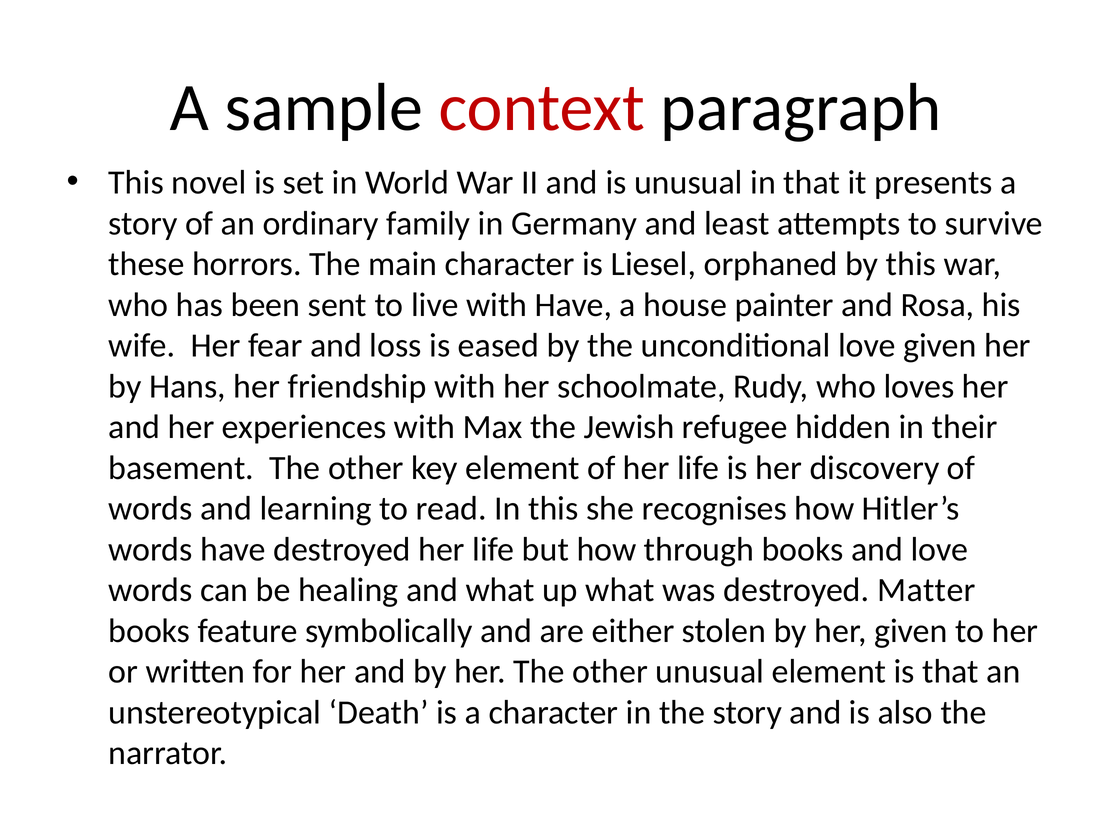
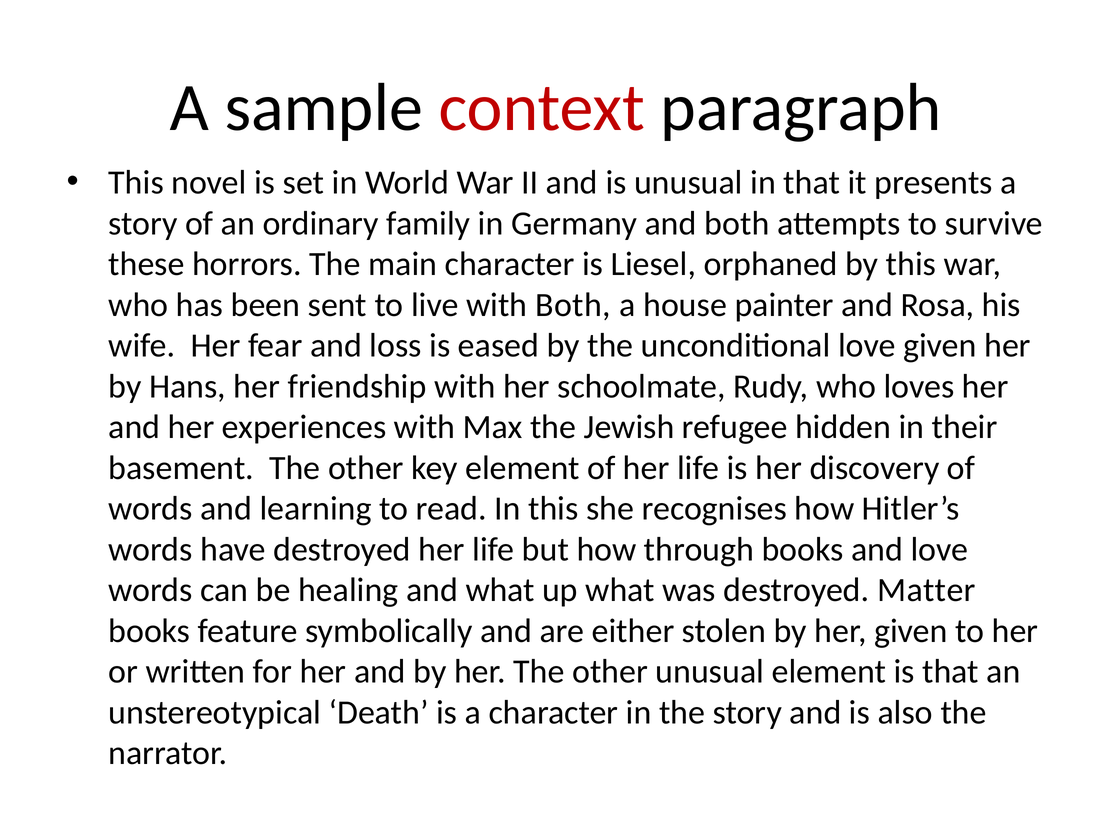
and least: least -> both
with Have: Have -> Both
